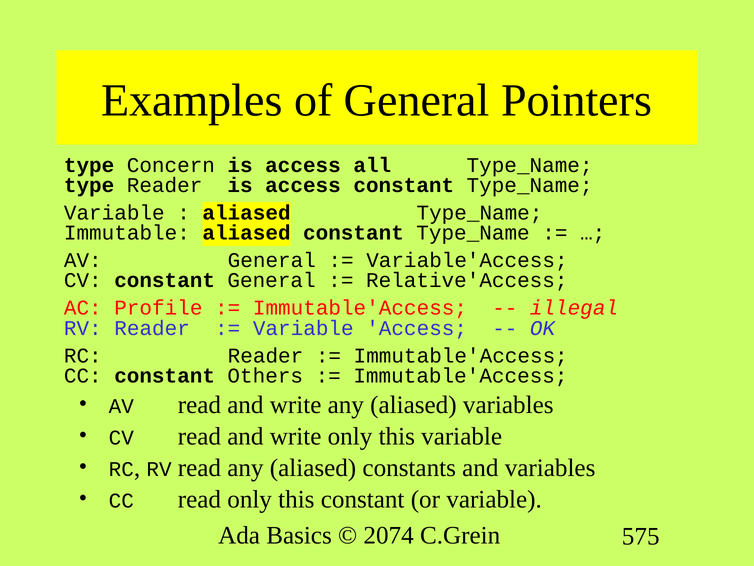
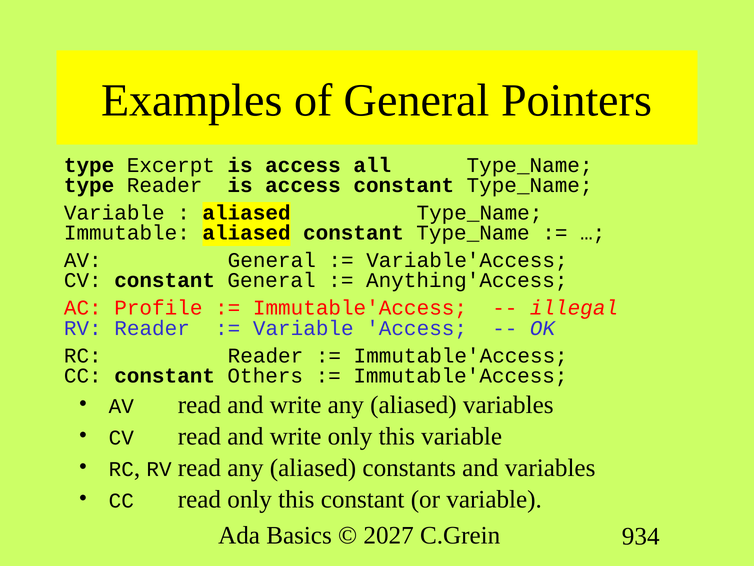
Concern: Concern -> Excerpt
Relative'Access: Relative'Access -> Anything'Access
2074: 2074 -> 2027
575: 575 -> 934
